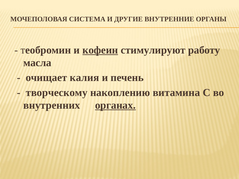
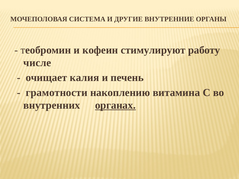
кофеин underline: present -> none
масла: масла -> числе
творческому: творческому -> грамотности
